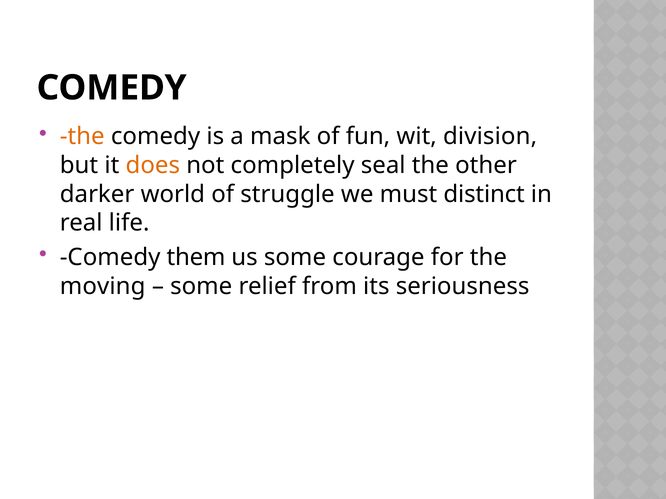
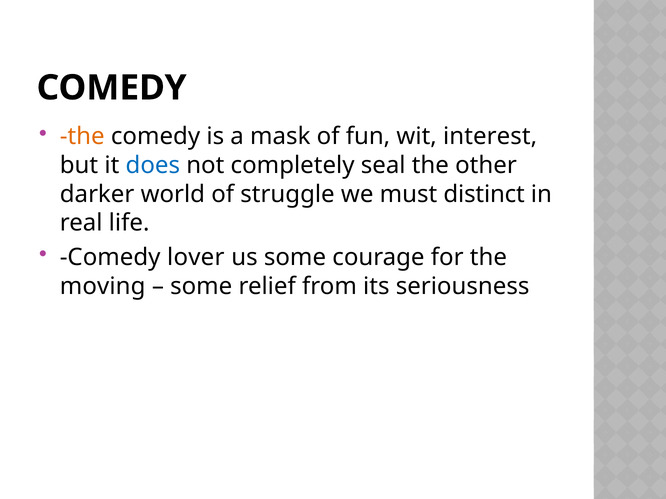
division: division -> interest
does colour: orange -> blue
them: them -> lover
